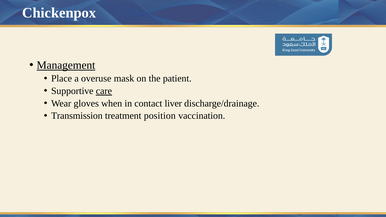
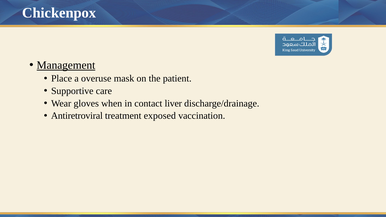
care underline: present -> none
Transmission: Transmission -> Antiretroviral
position: position -> exposed
